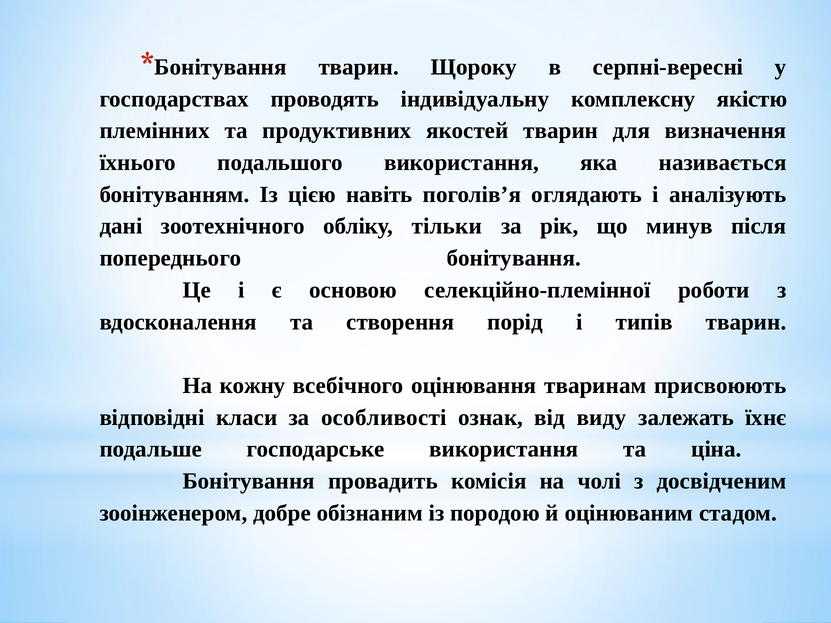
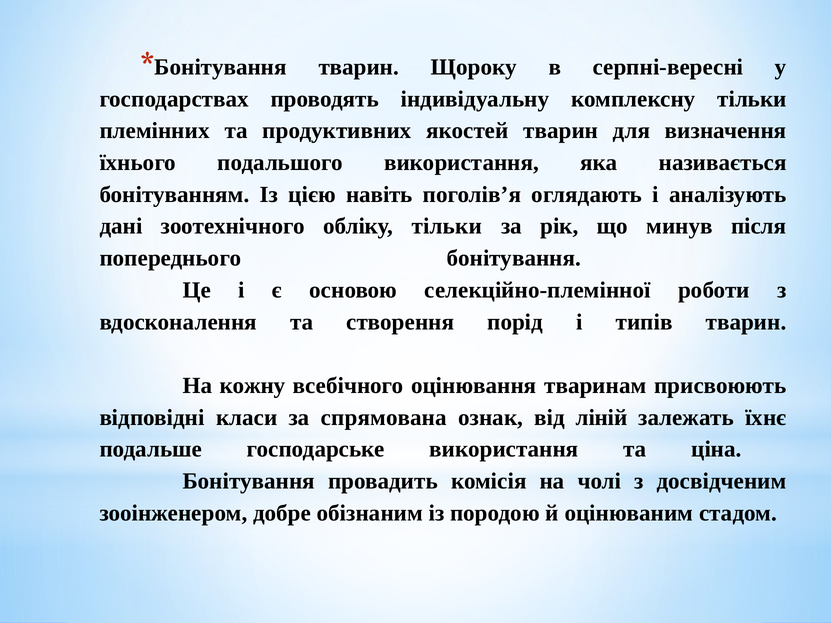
комплексну якістю: якістю -> тільки
особливості: особливості -> спрямована
виду: виду -> ліній
